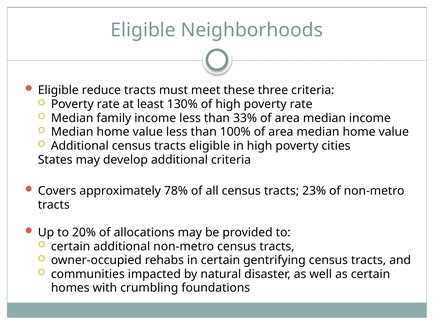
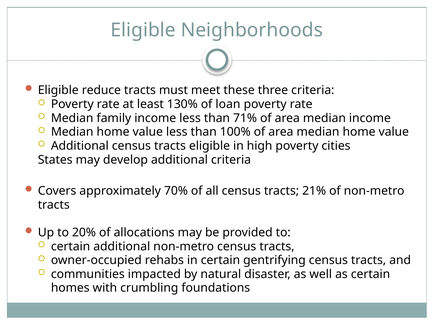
of high: high -> loan
33%: 33% -> 71%
78%: 78% -> 70%
23%: 23% -> 21%
